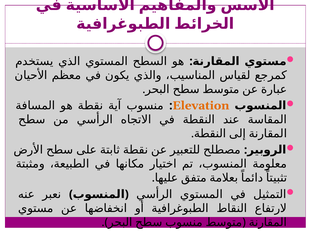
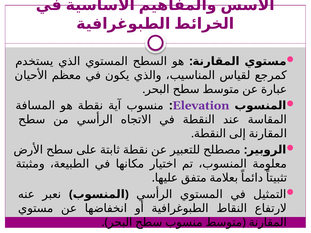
Elevation colour: orange -> purple
